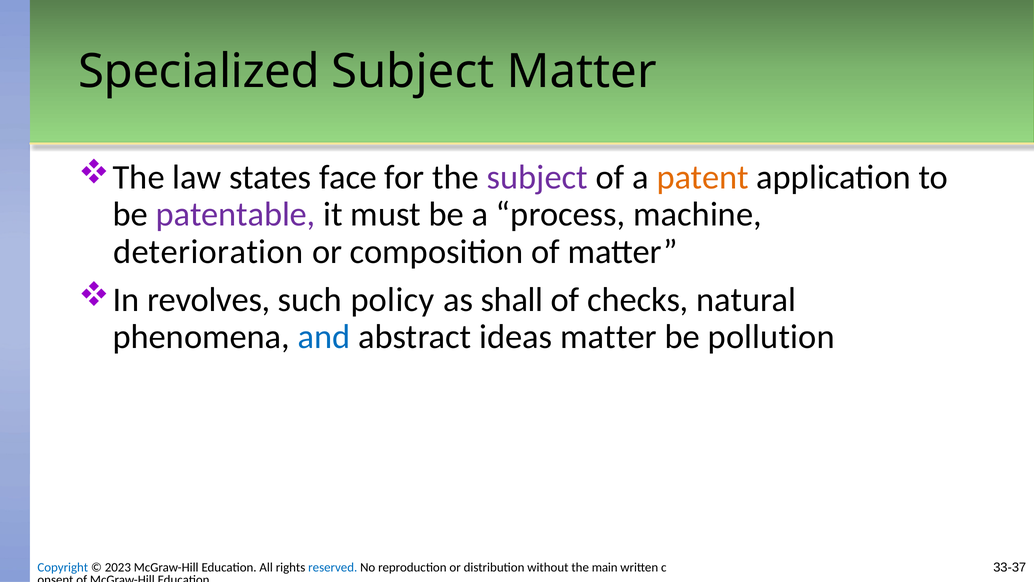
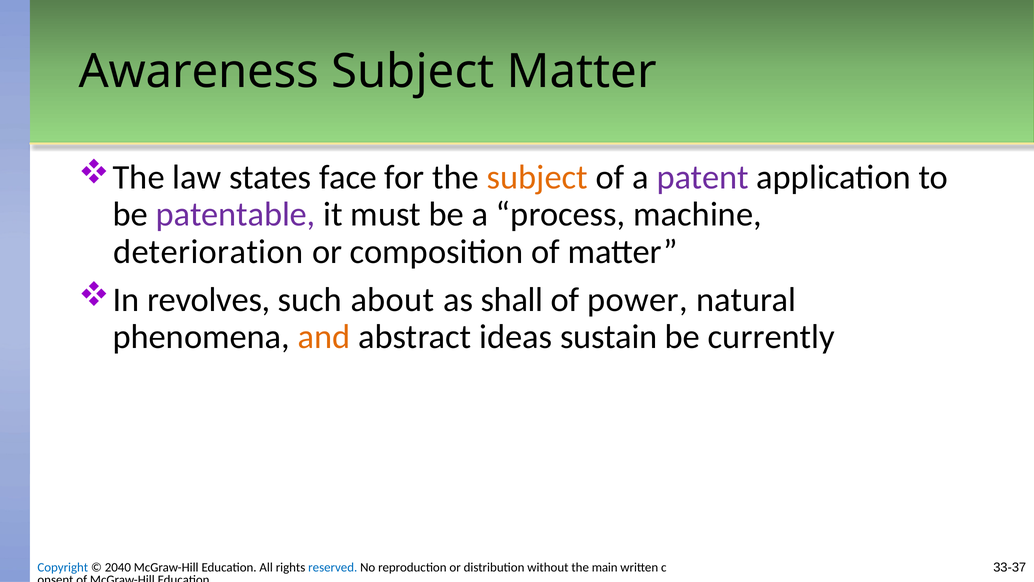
Specialized: Specialized -> Awareness
subject at (537, 177) colour: purple -> orange
patent colour: orange -> purple
policy: policy -> about
checks: checks -> power
and colour: blue -> orange
ideas matter: matter -> sustain
pollution: pollution -> currently
2023: 2023 -> 2040
